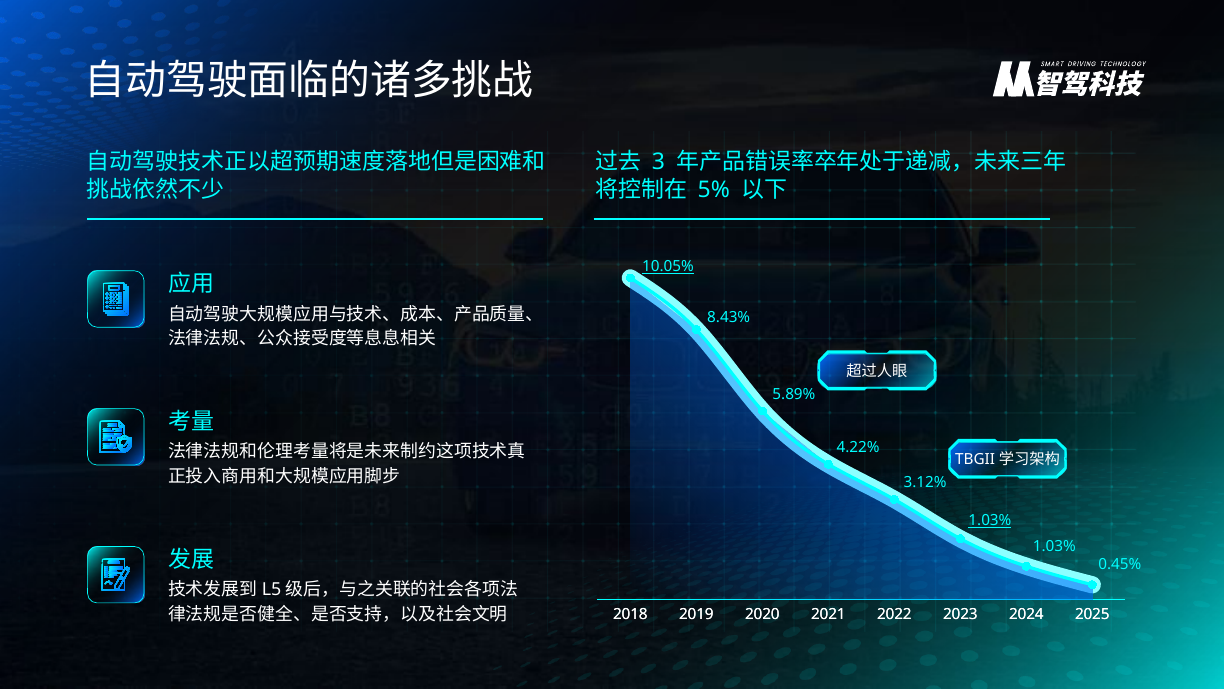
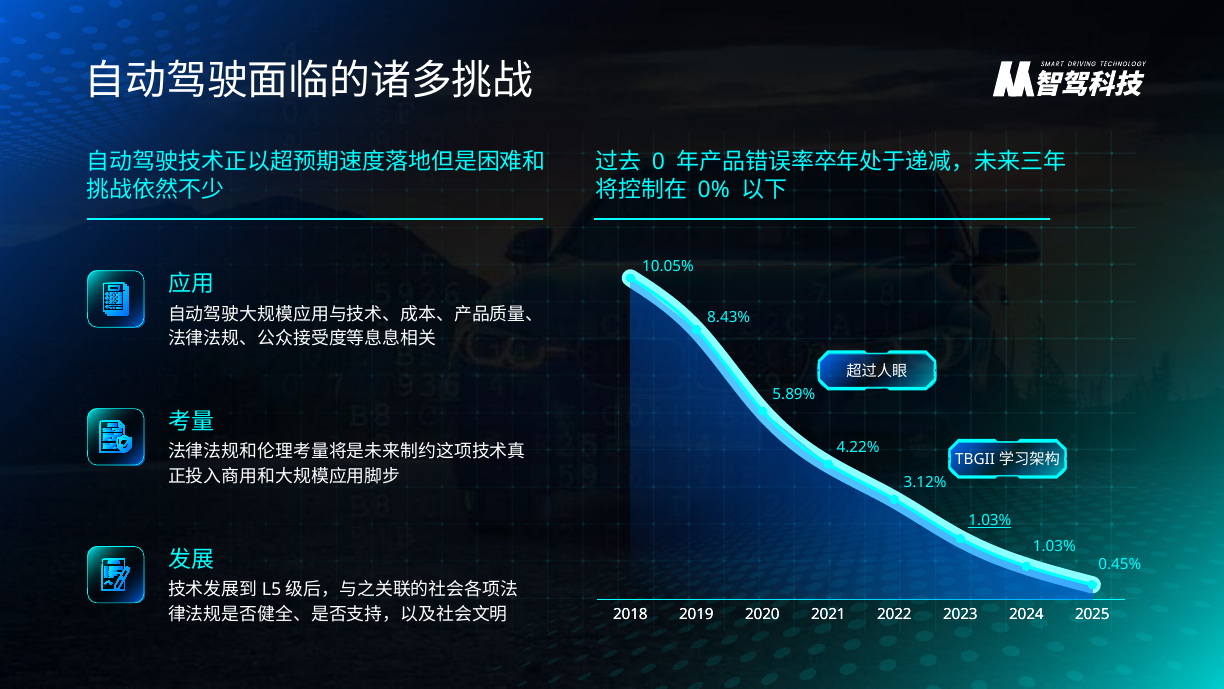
3: 3 -> 0
5%: 5% -> 0%
10.05% underline: present -> none
